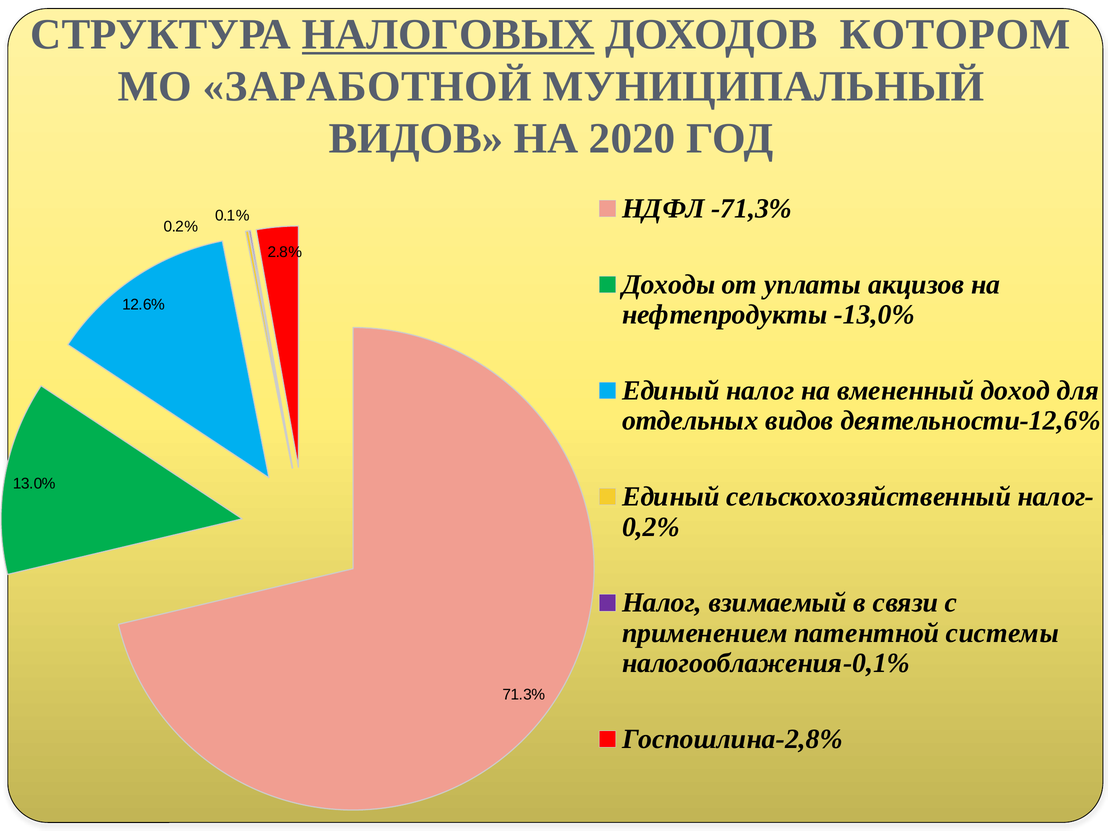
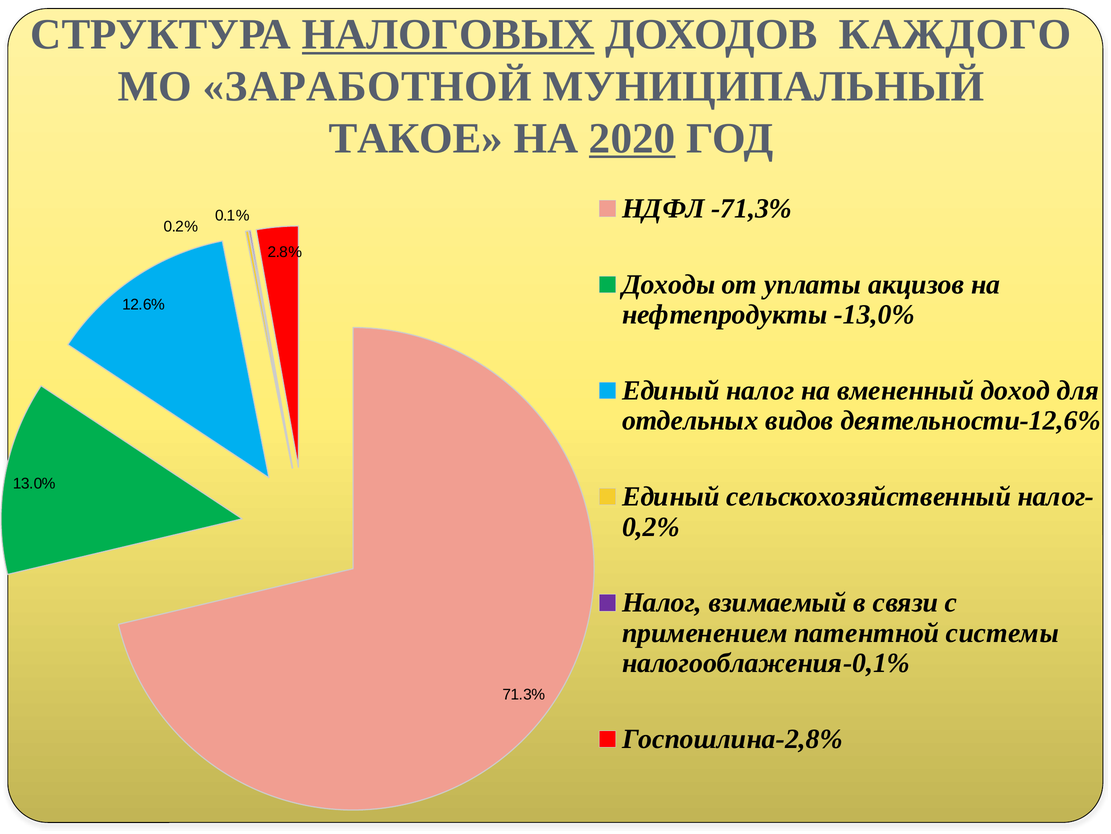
КОТОРОМ: КОТОРОМ -> КАЖДОГО
ВИДОВ at (416, 138): ВИДОВ -> ТАКОЕ
2020 underline: none -> present
